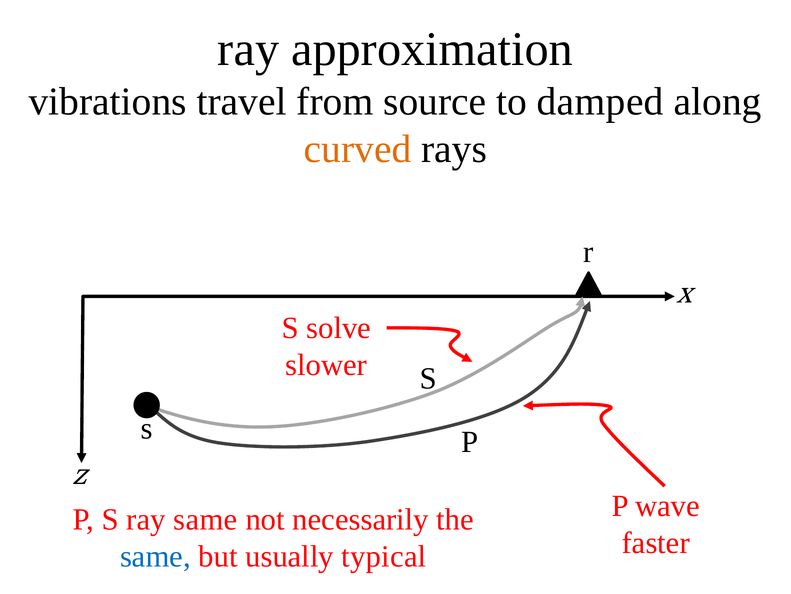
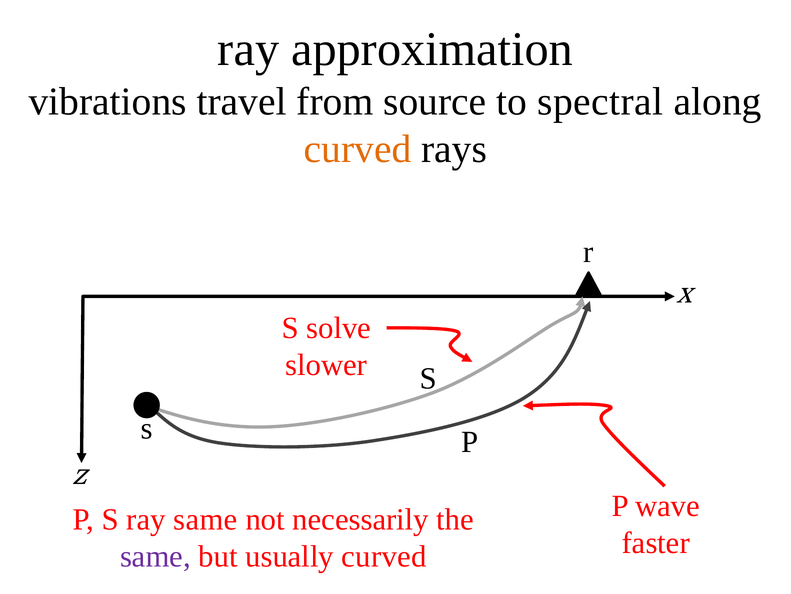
damped: damped -> spectral
same at (155, 556) colour: blue -> purple
usually typical: typical -> curved
